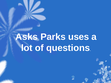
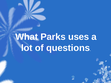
Asks: Asks -> What
